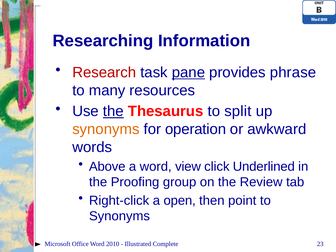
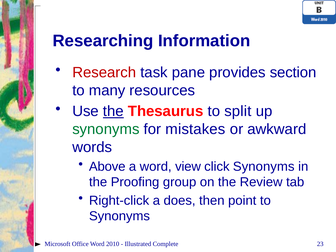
pane underline: present -> none
phrase: phrase -> section
synonyms at (106, 129) colour: orange -> green
operation: operation -> mistakes
click Underlined: Underlined -> Synonyms
open: open -> does
